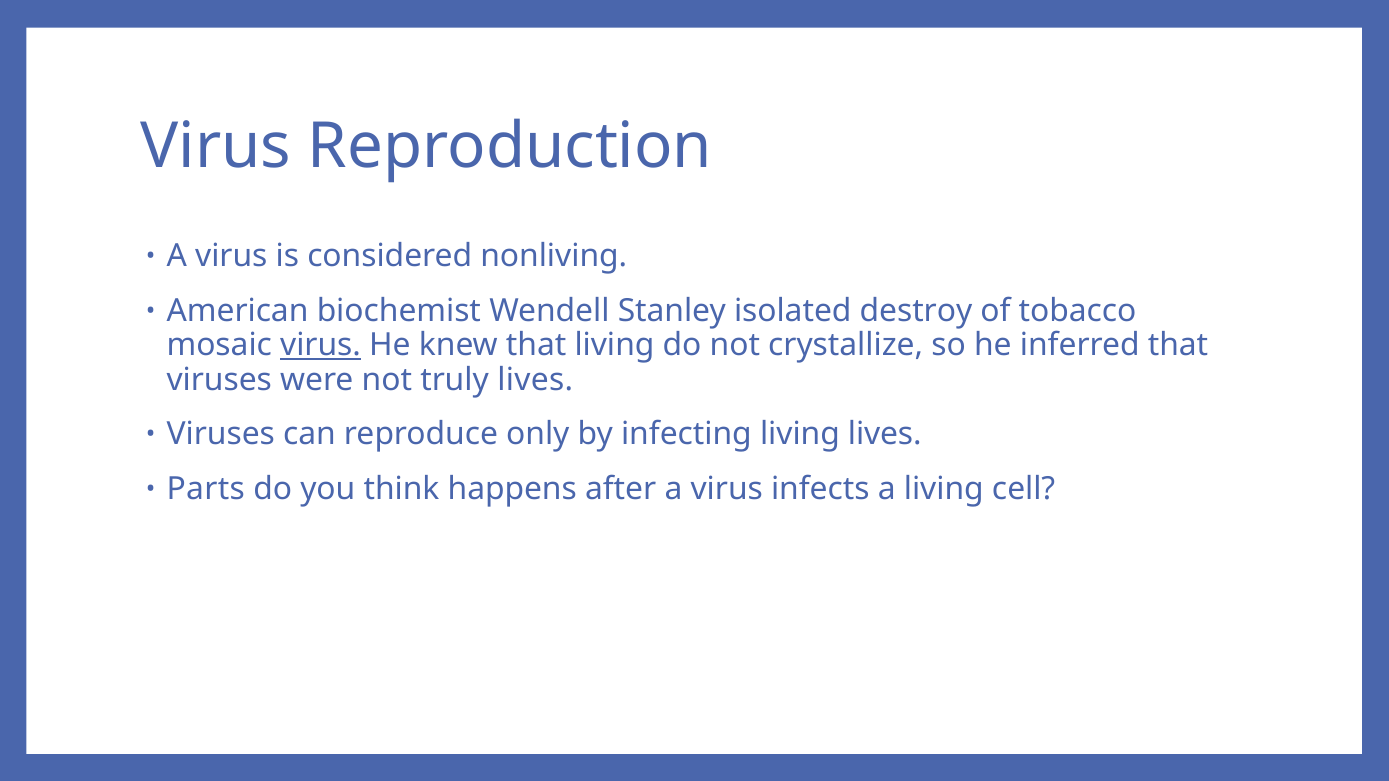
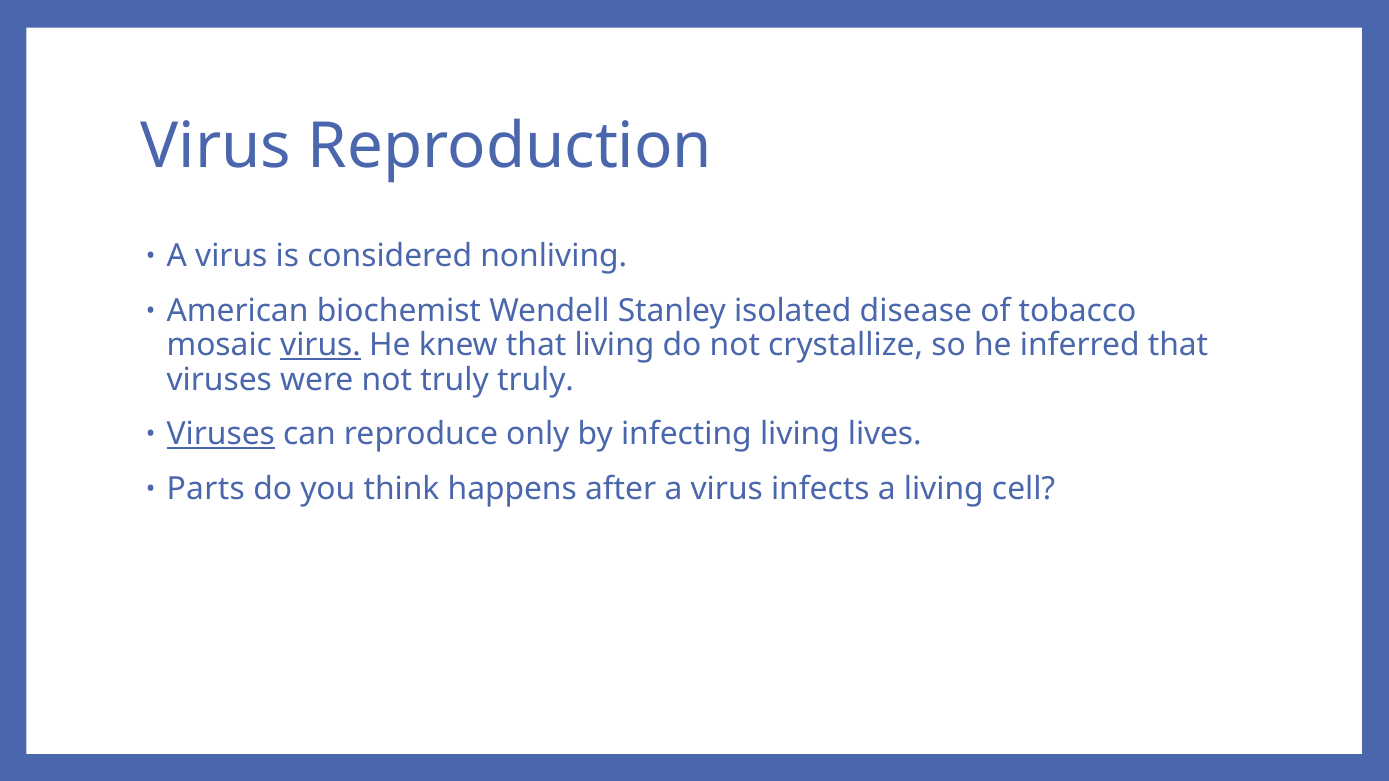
destroy: destroy -> disease
truly lives: lives -> truly
Viruses at (221, 435) underline: none -> present
